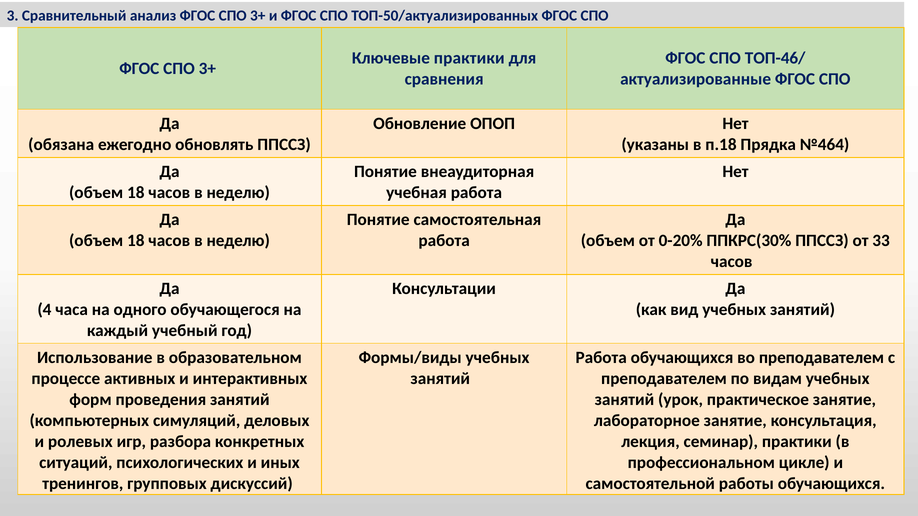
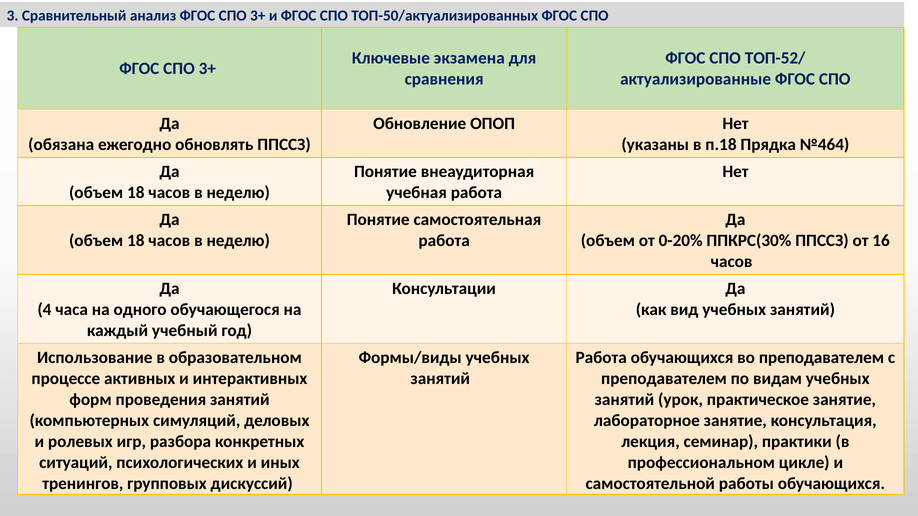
Ключевые практики: практики -> экзамена
ТОП-46/: ТОП-46/ -> ТОП-52/
33: 33 -> 16
